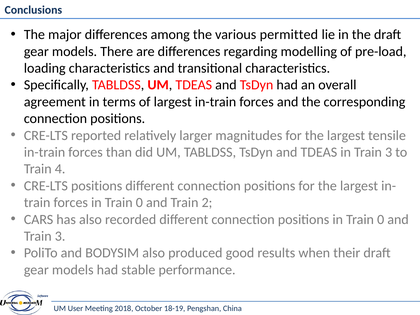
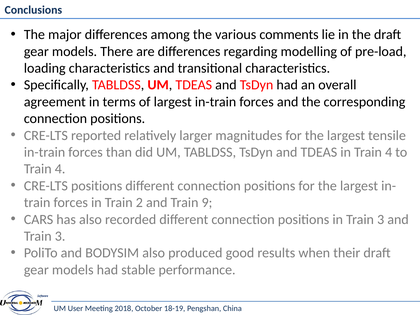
permitted: permitted -> comments
in Train 3: 3 -> 4
forces in Train 0: 0 -> 2
2: 2 -> 9
positions in Train 0: 0 -> 3
